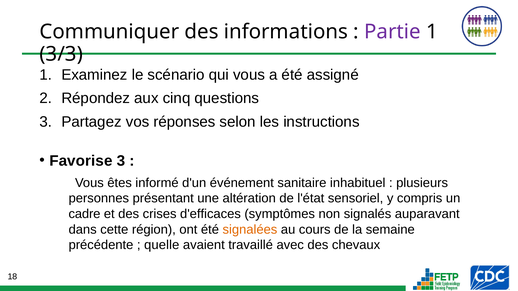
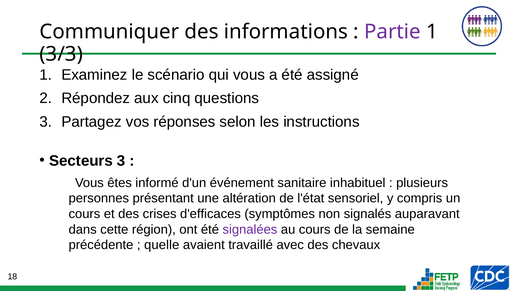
Favorise: Favorise -> Secteurs
cadre at (84, 214): cadre -> cours
signalées colour: orange -> purple
